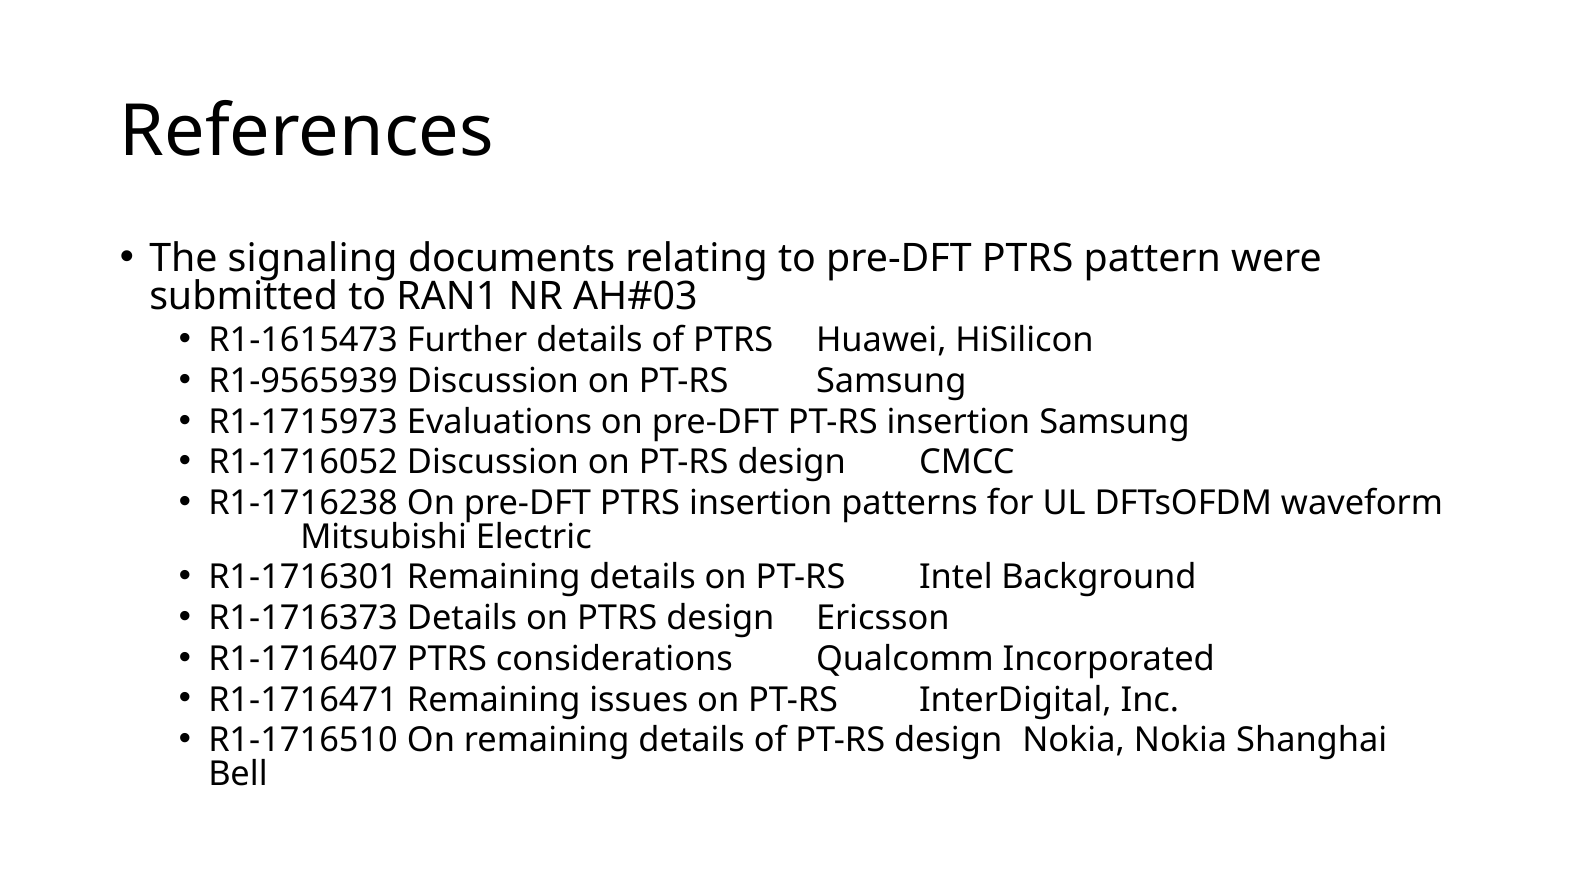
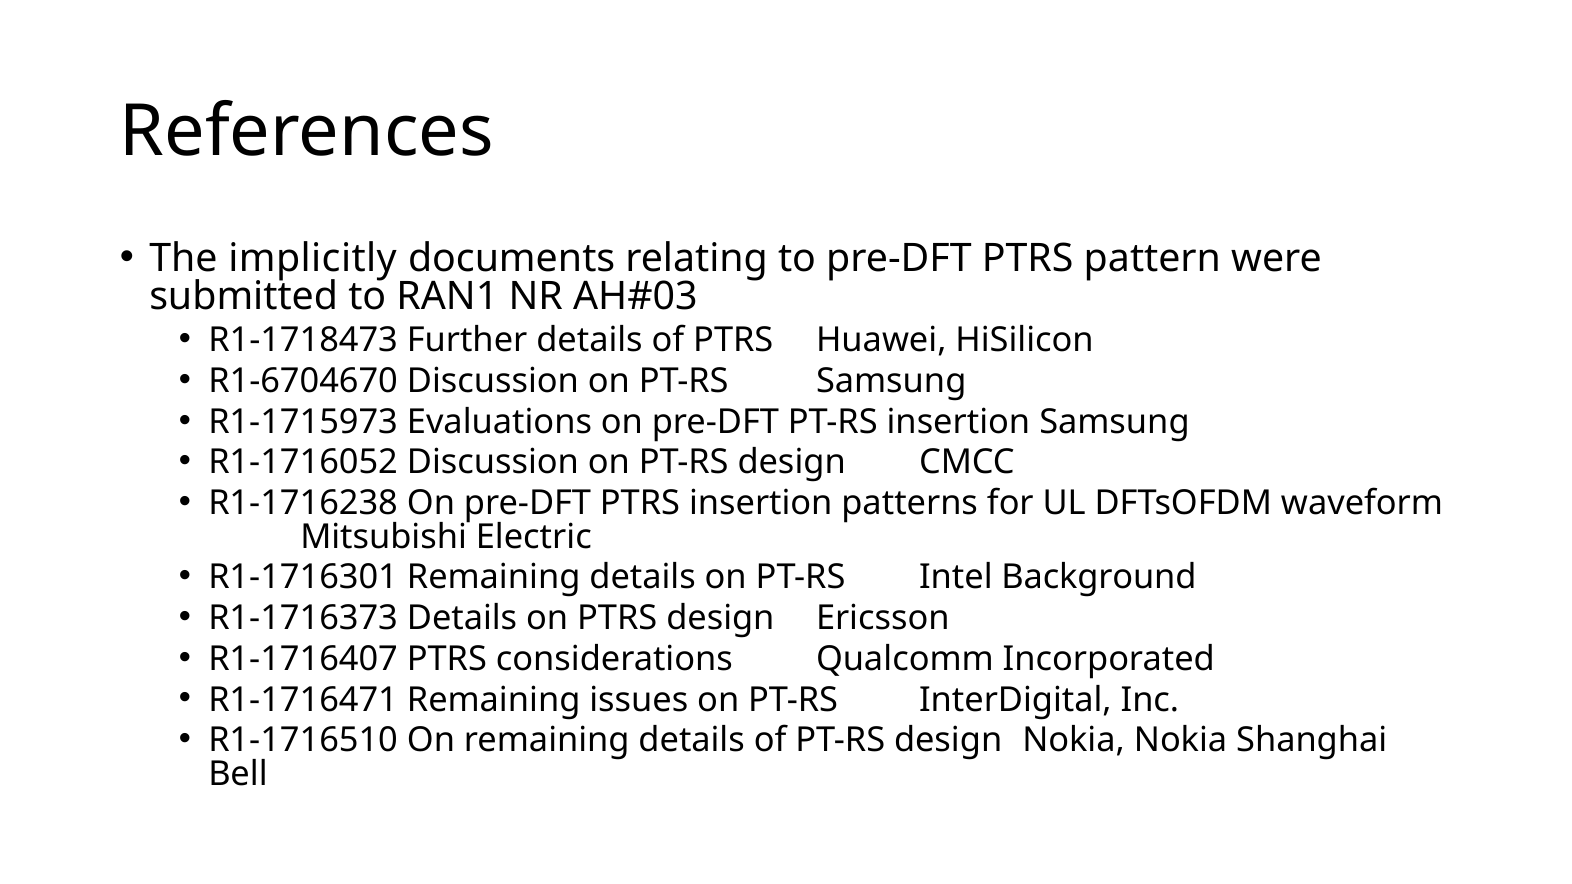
signaling: signaling -> implicitly
R1-1615473: R1-1615473 -> R1-1718473
R1-9565939: R1-9565939 -> R1-6704670
